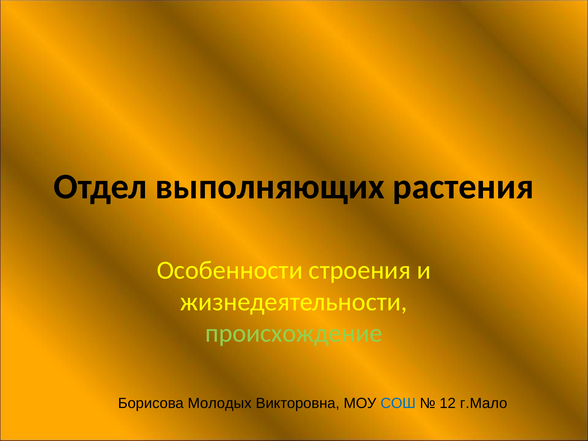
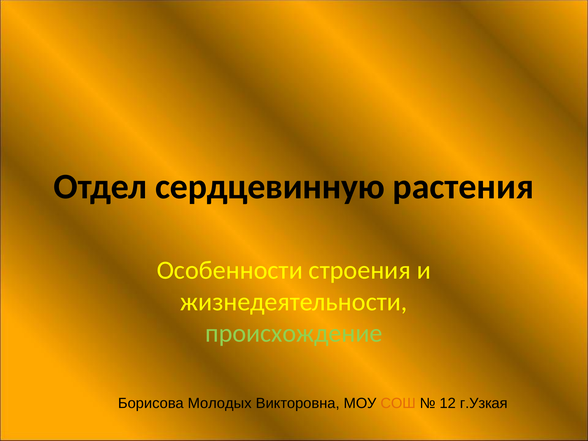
выполняющих: выполняющих -> сердцевинную
СОШ colour: blue -> orange
г.Мало: г.Мало -> г.Узкая
